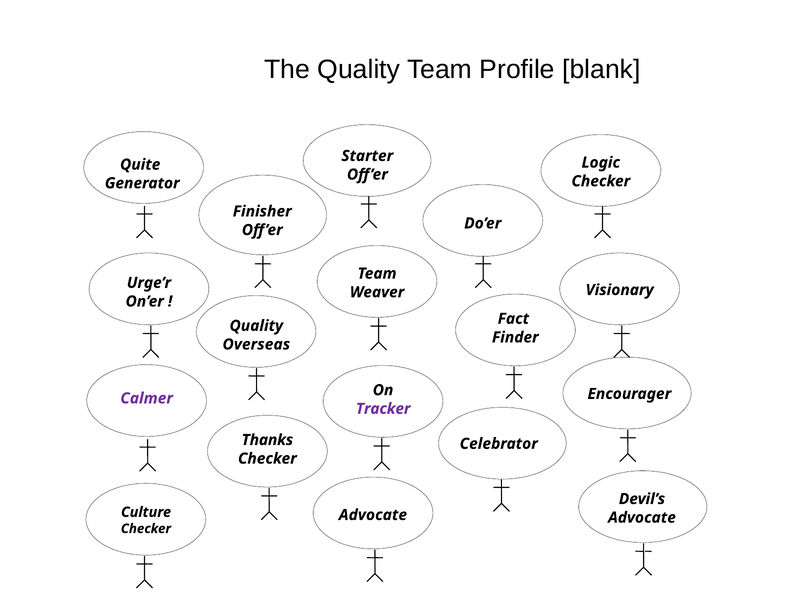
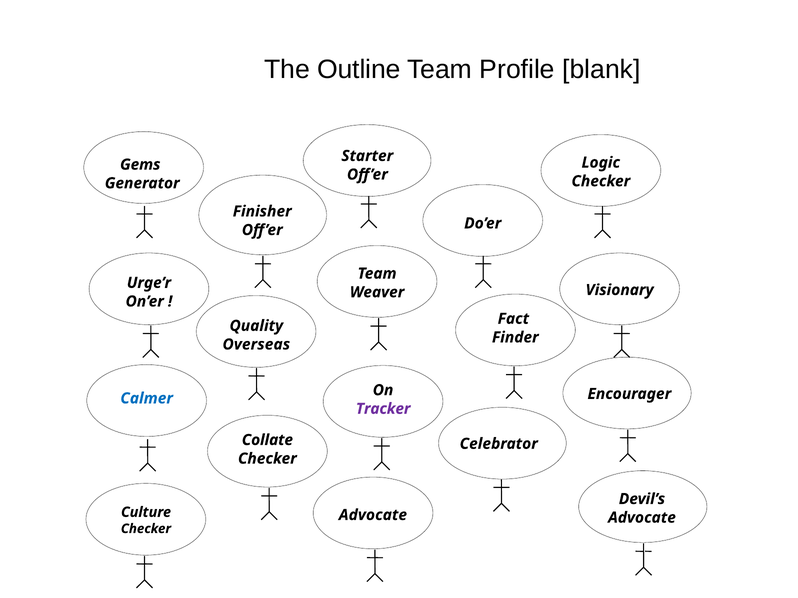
The Quality: Quality -> Outline
Quite: Quite -> Gems
Calmer colour: purple -> blue
Thanks: Thanks -> Collate
